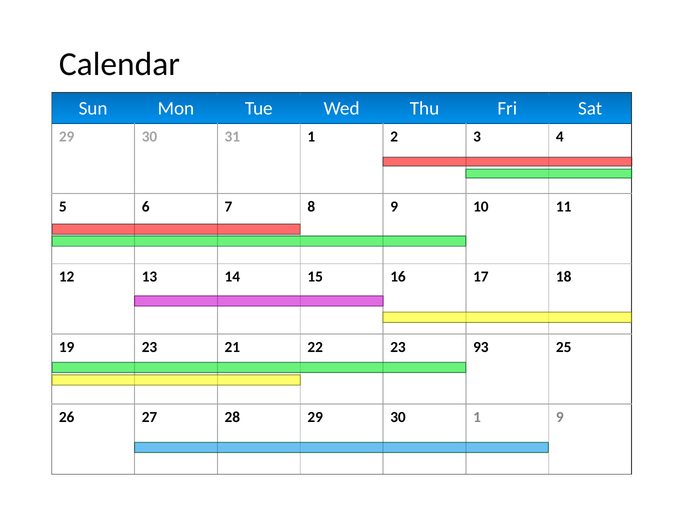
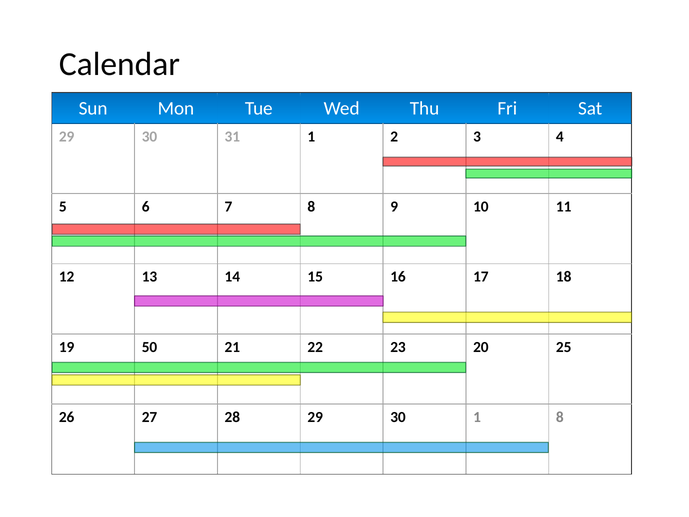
19 23: 23 -> 50
93: 93 -> 20
1 9: 9 -> 8
